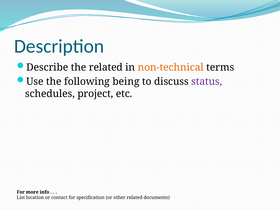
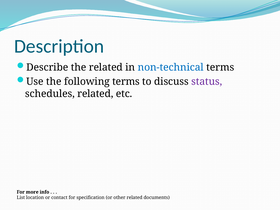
non-technical colour: orange -> blue
following being: being -> terms
schedules project: project -> related
